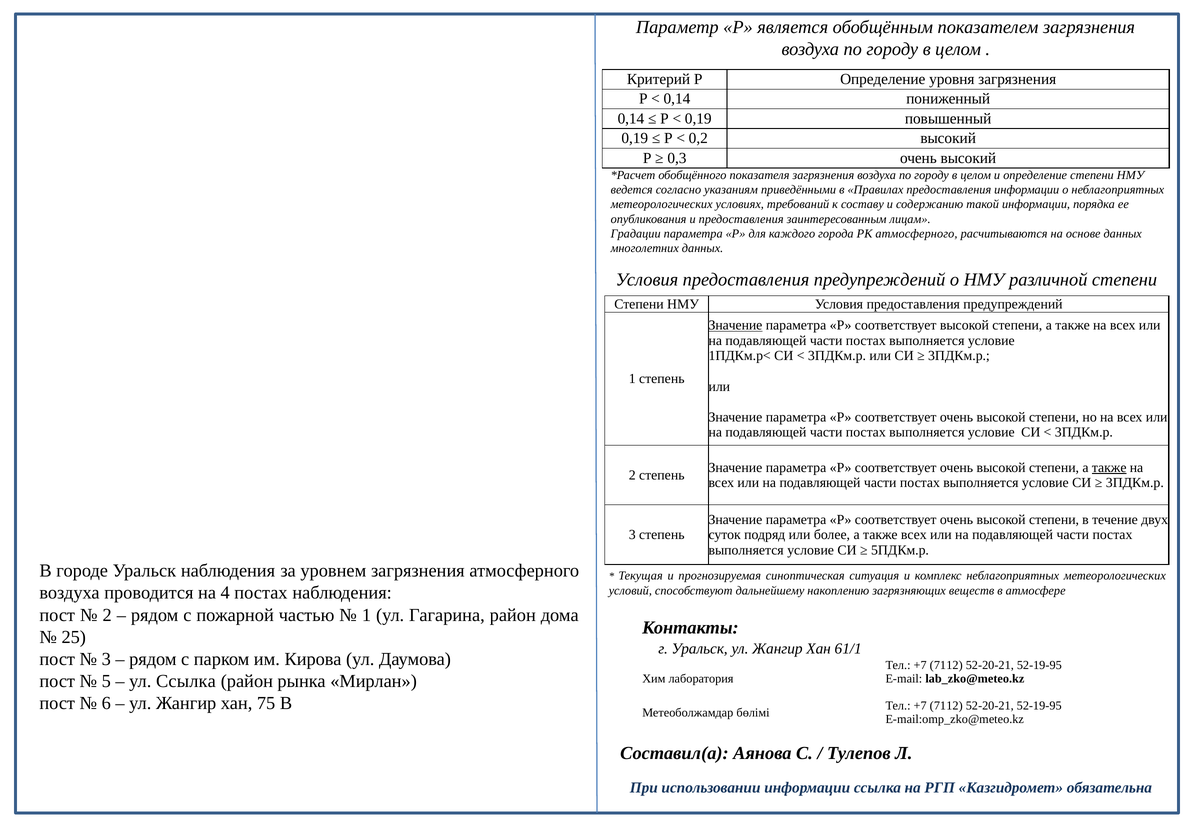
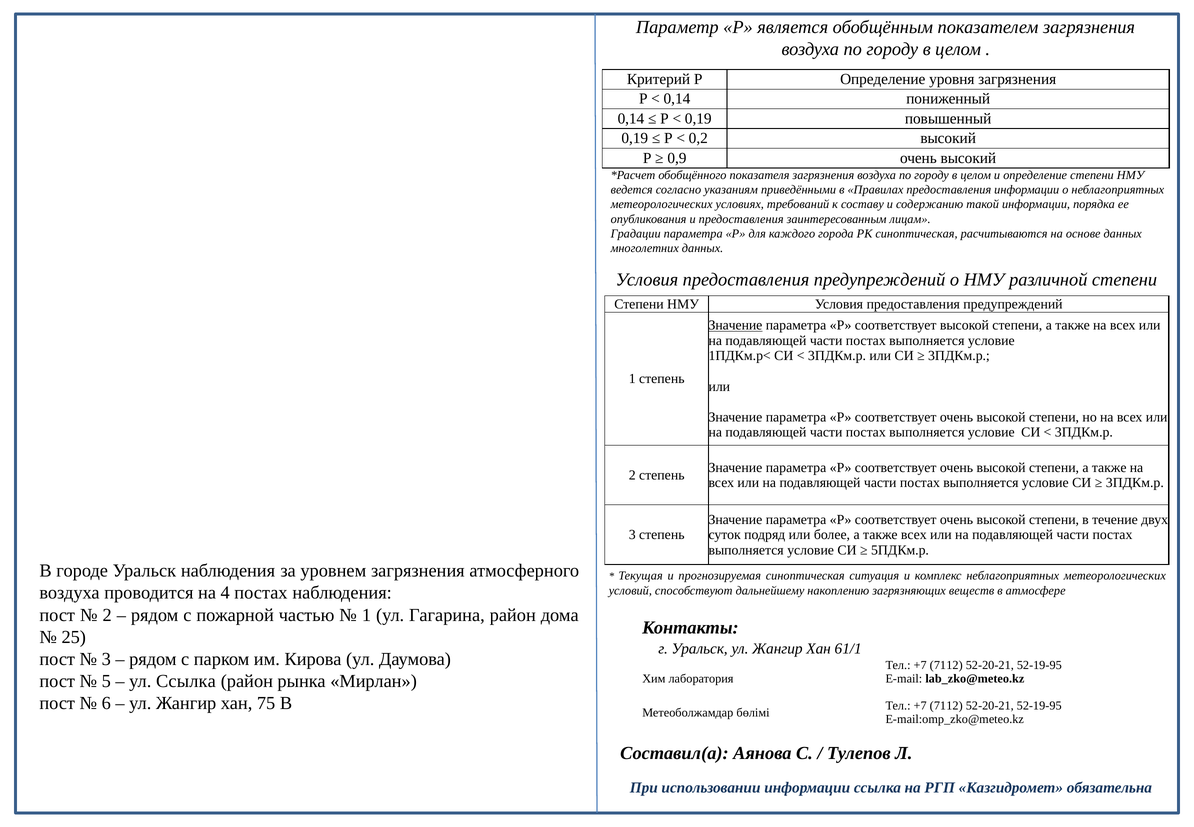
0,3: 0,3 -> 0,9
РК атмосферного: атмосферного -> синоптическая
также at (1109, 467) underline: present -> none
